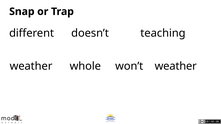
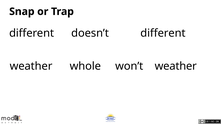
doesn’t teaching: teaching -> different
